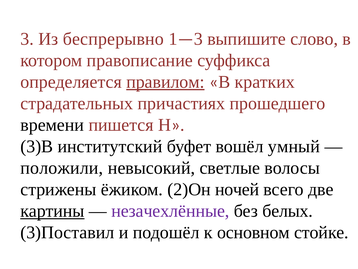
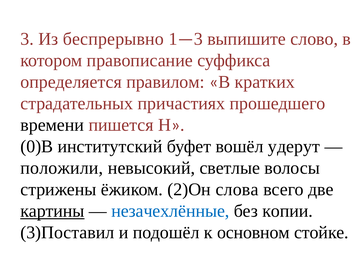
правилом underline: present -> none
3)В: 3)В -> 0)В
умный: умный -> удерут
ночей: ночей -> слова
незачехлённые colour: purple -> blue
белых: белых -> копии
